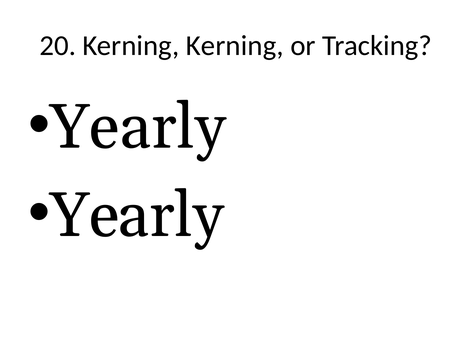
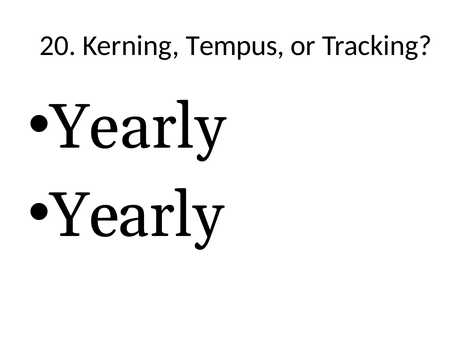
Kerning Kerning: Kerning -> Tempus
